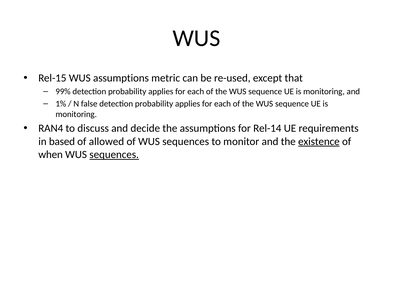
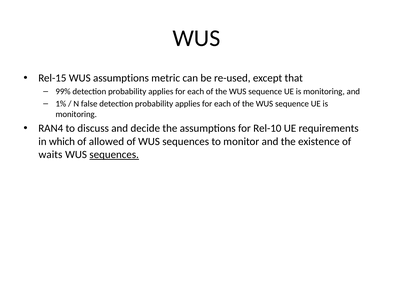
Rel-14: Rel-14 -> Rel-10
based: based -> which
existence underline: present -> none
when: when -> waits
